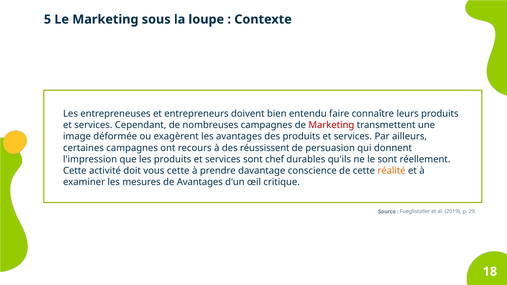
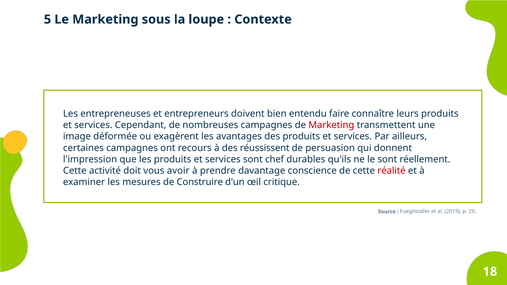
vous cette: cette -> avoir
réalité colour: orange -> red
de Avantages: Avantages -> Construire
